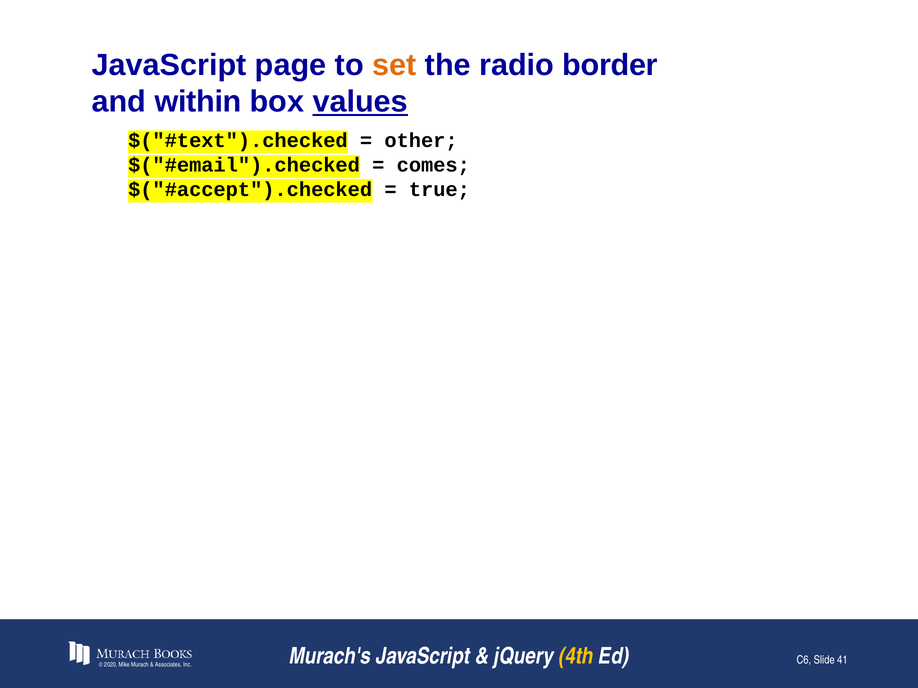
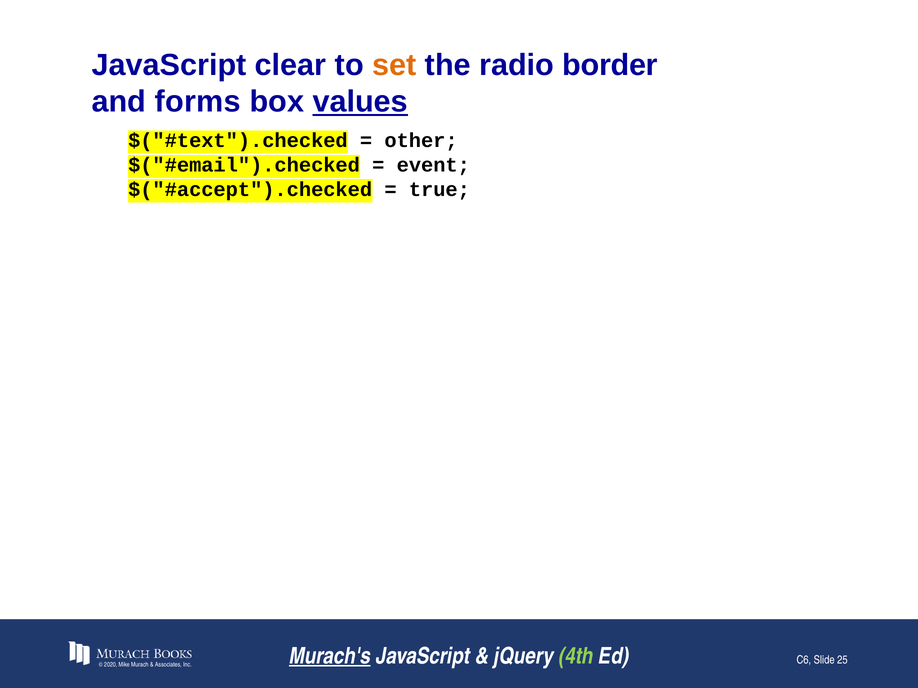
page: page -> clear
within: within -> forms
comes: comes -> event
Murach's underline: none -> present
4th colour: yellow -> light green
41: 41 -> 25
